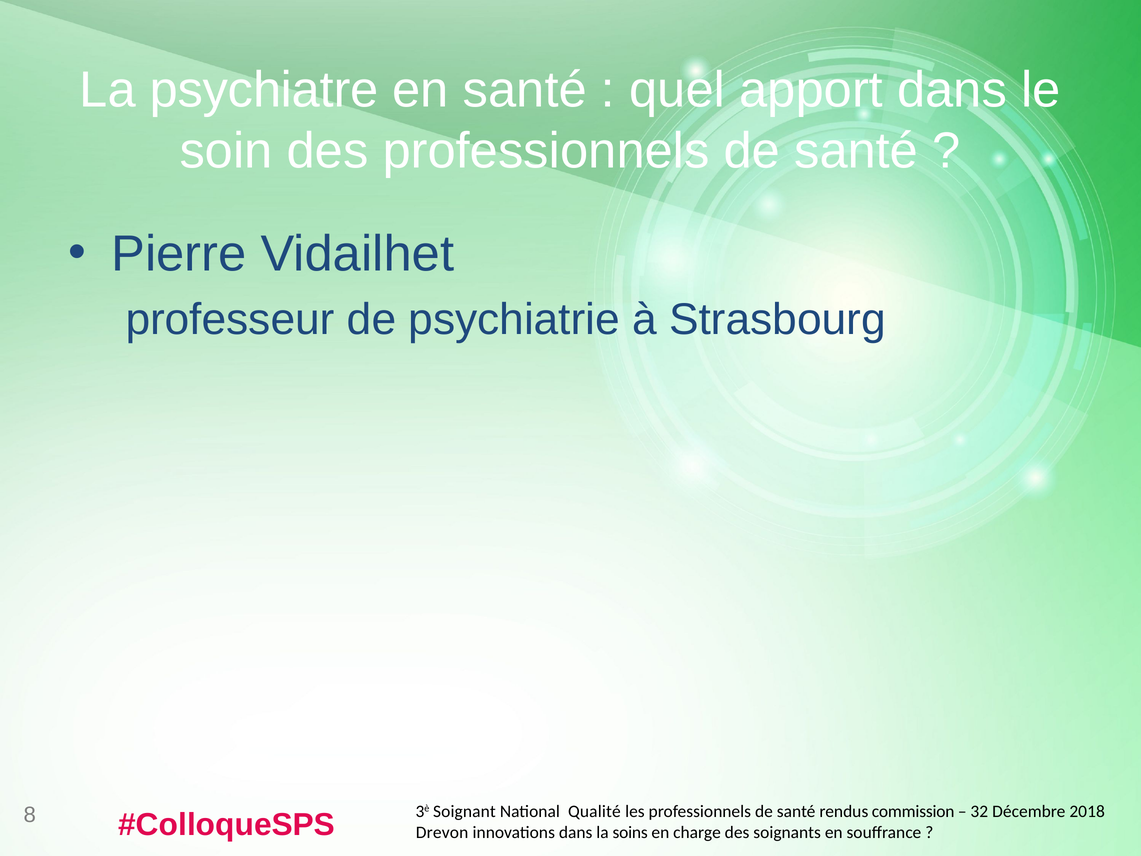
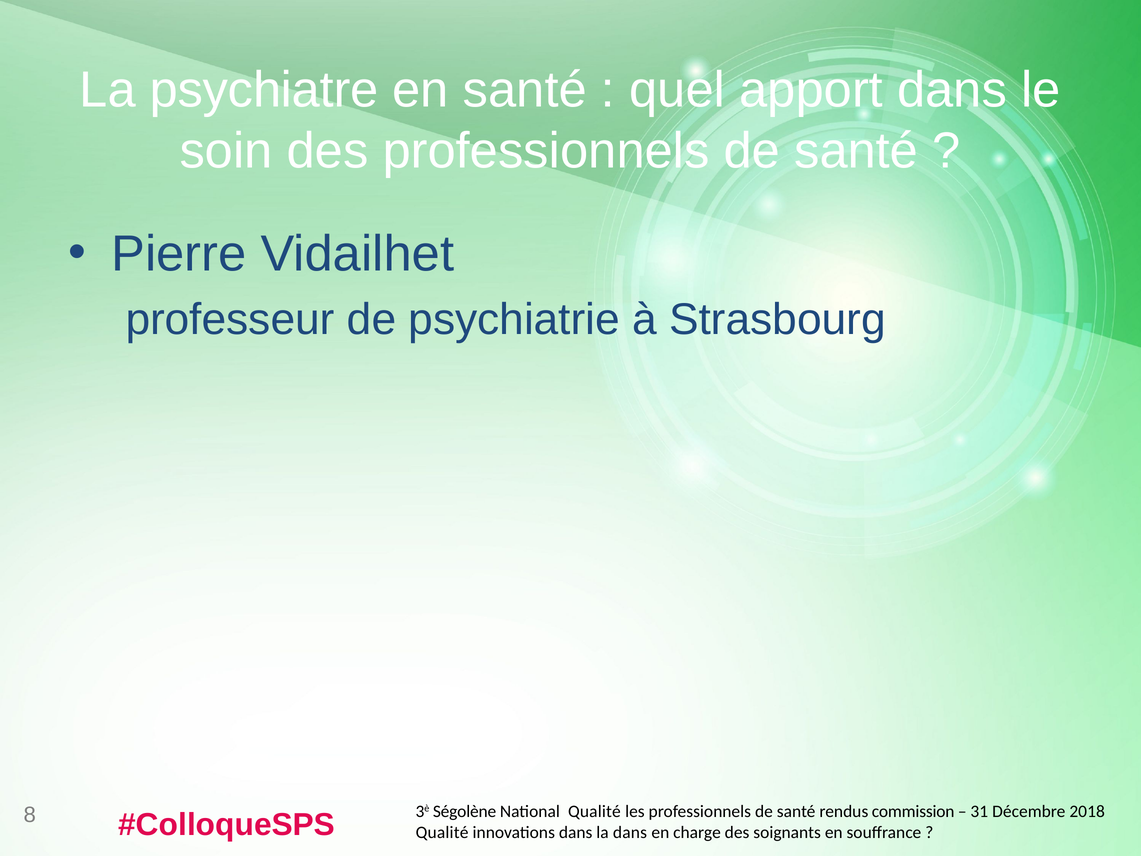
Soignant: Soignant -> Ségolène
32: 32 -> 31
Drevon at (442, 832): Drevon -> Qualité
la soins: soins -> dans
